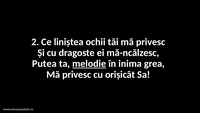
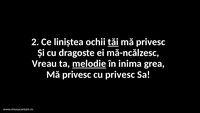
tăi underline: none -> present
Putea: Putea -> Vreau
cu orișicât: orișicât -> privesc
